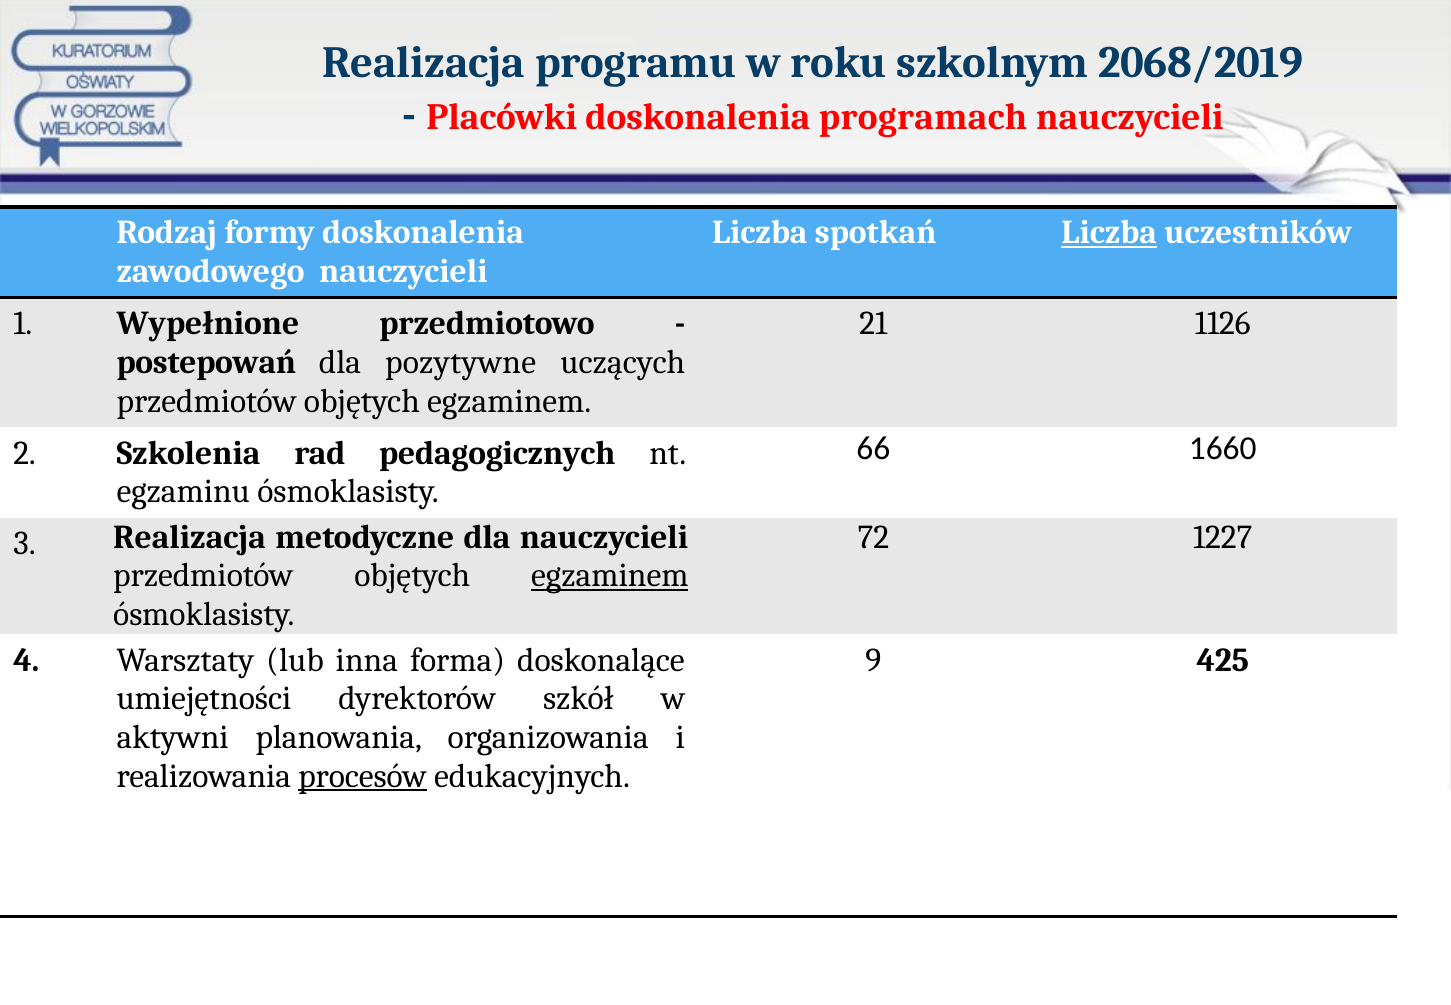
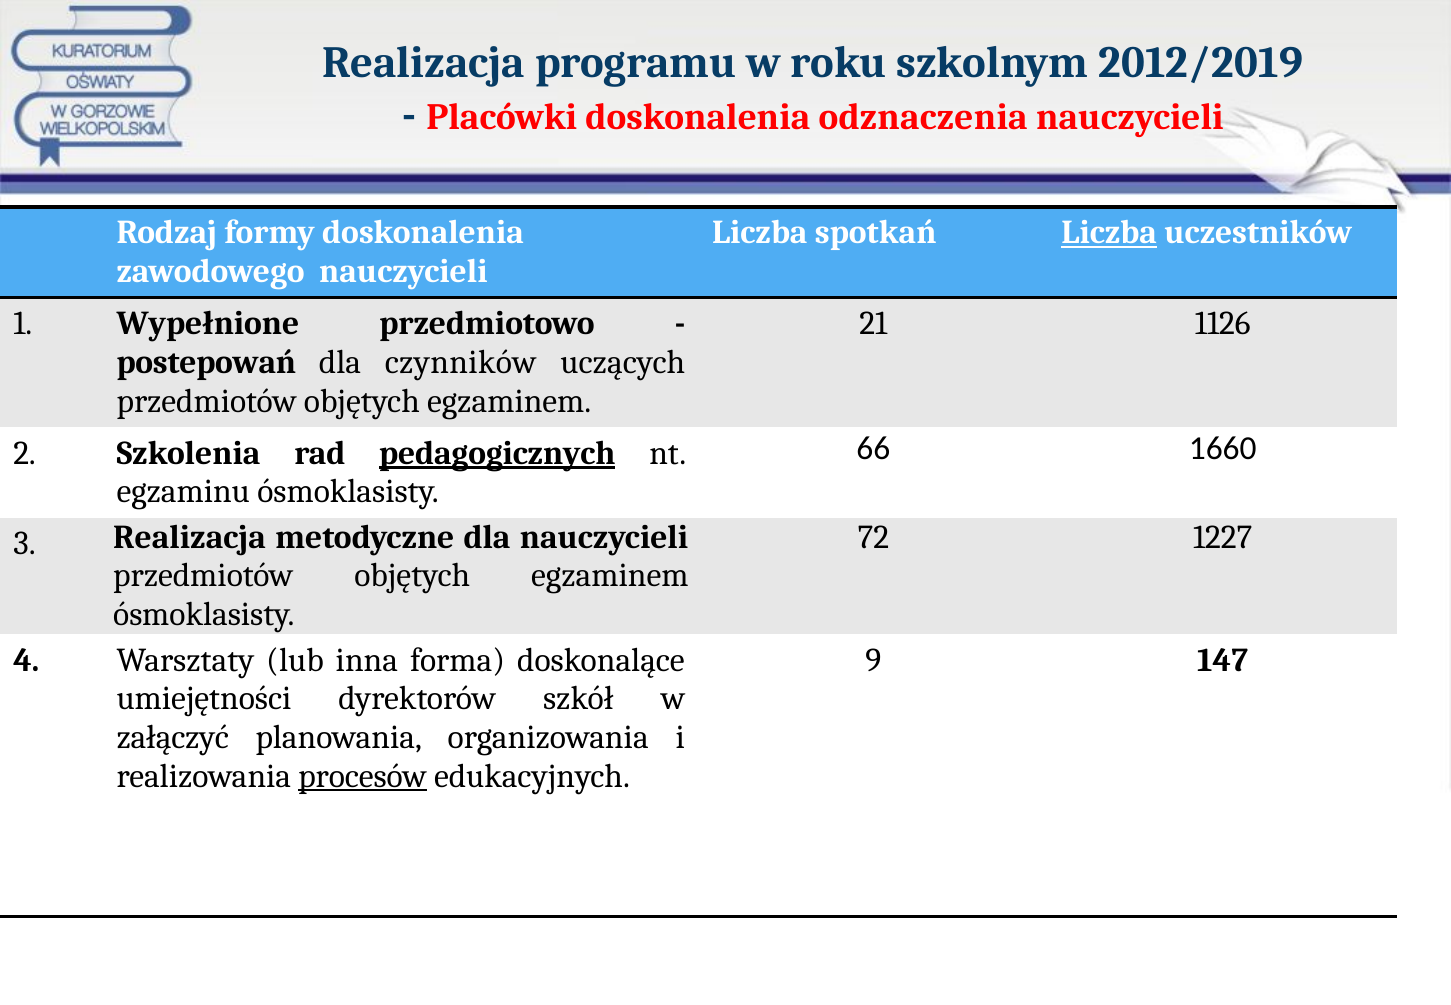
2068/2019: 2068/2019 -> 2012/2019
programach: programach -> odznaczenia
pozytywne: pozytywne -> czynników
pedagogicznych underline: none -> present
egzaminem at (610, 576) underline: present -> none
425: 425 -> 147
aktywni: aktywni -> załączyć
